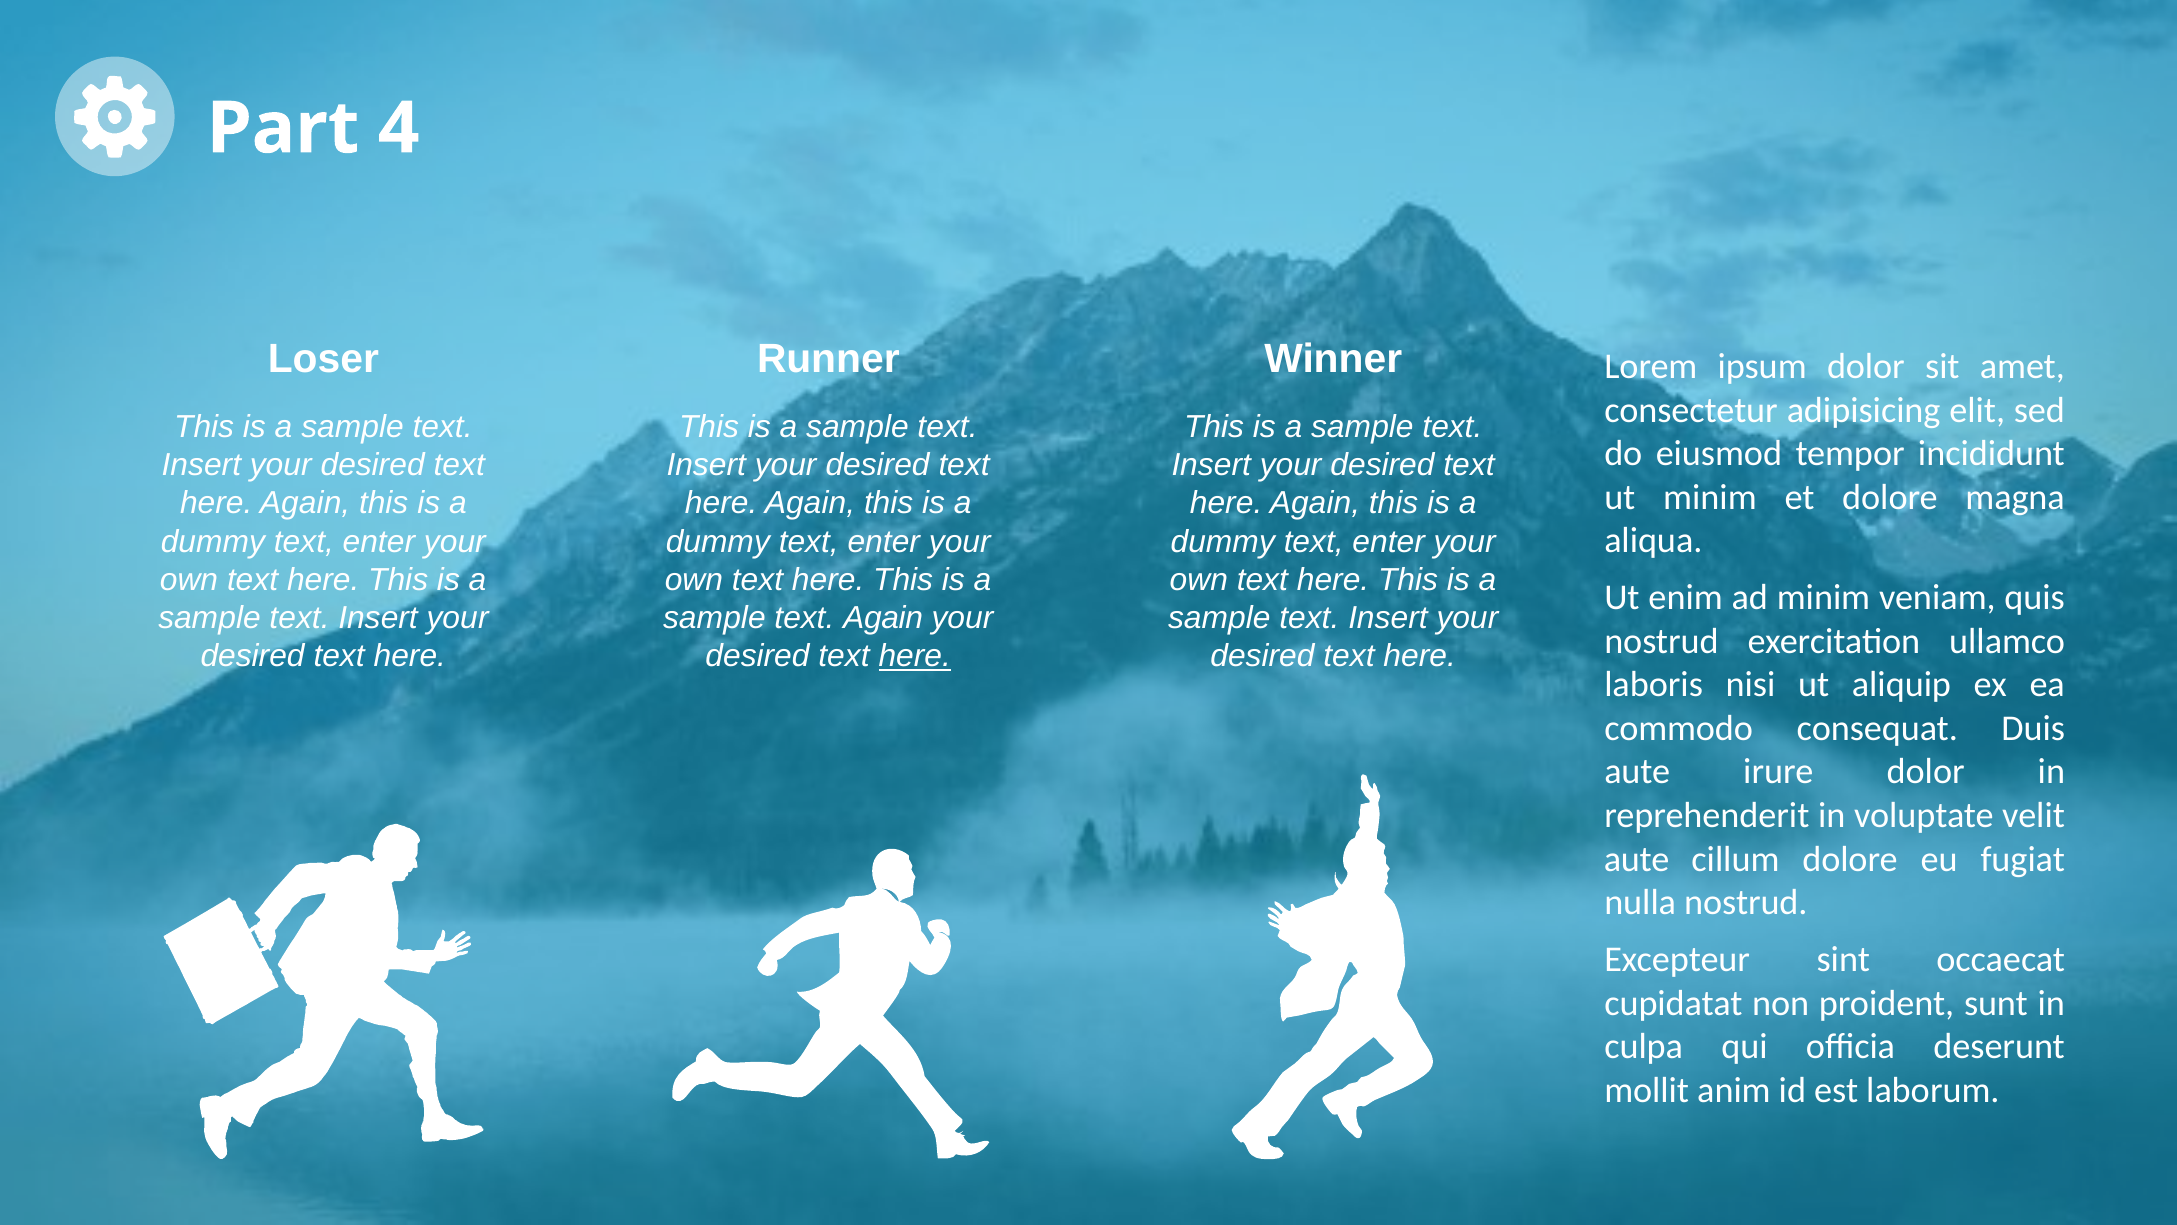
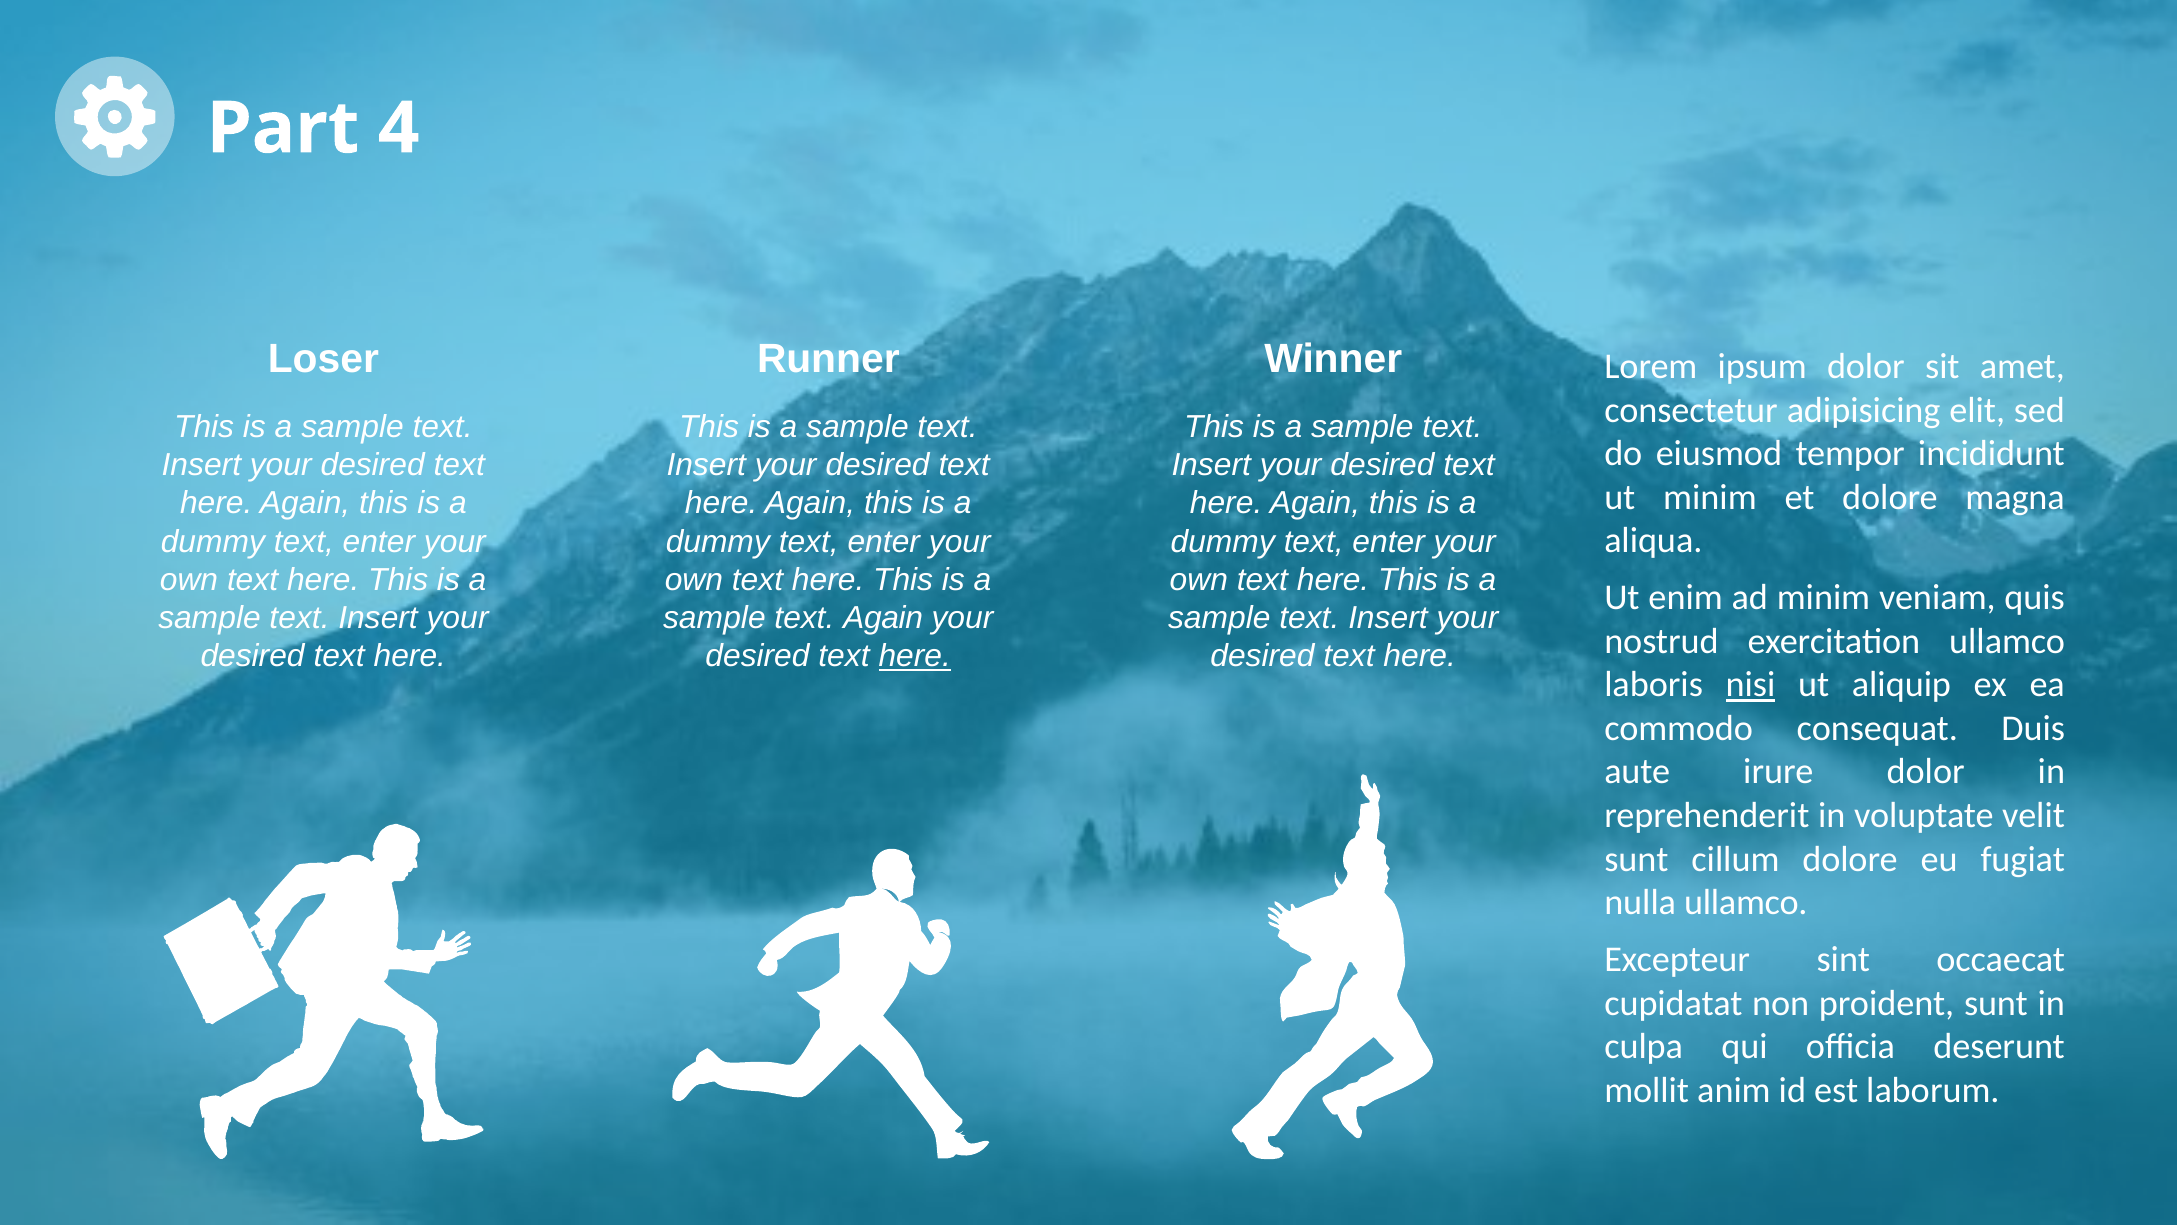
nisi underline: none -> present
aute at (1637, 859): aute -> sunt
nulla nostrud: nostrud -> ullamco
